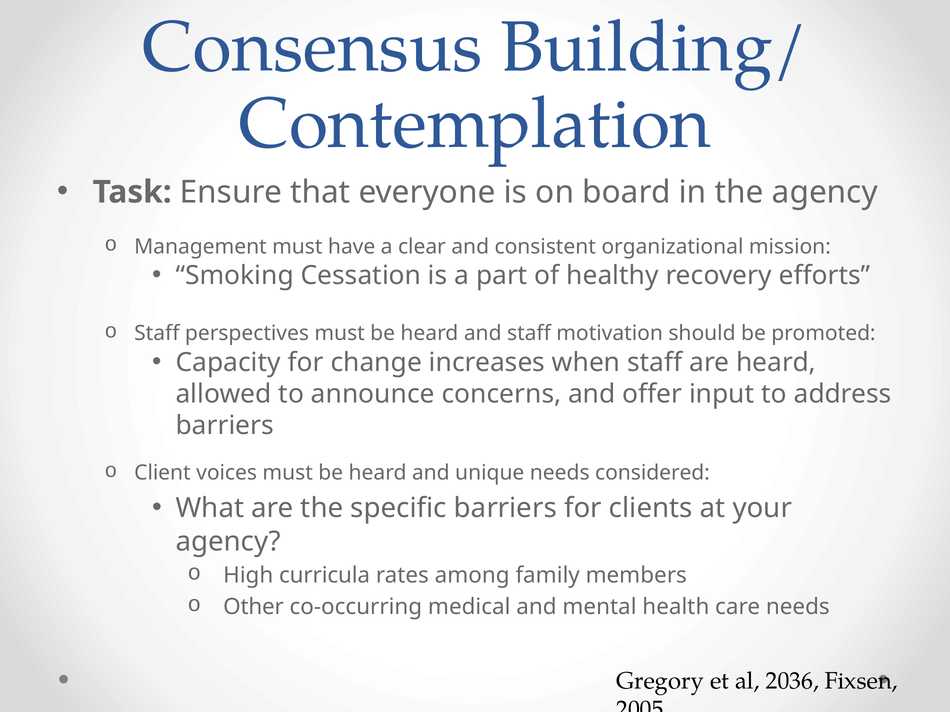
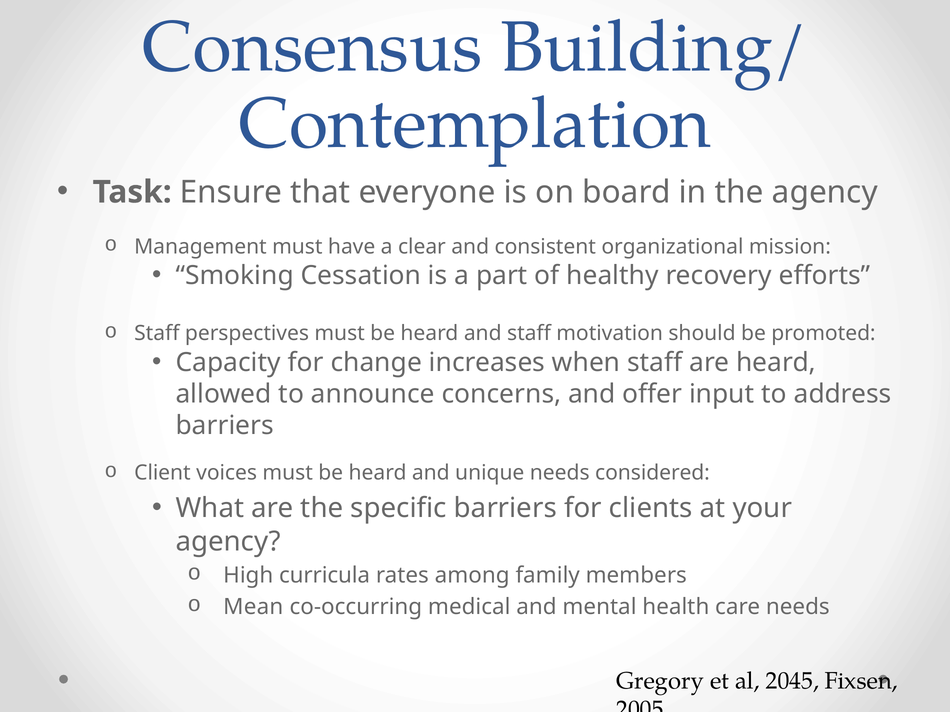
Other: Other -> Mean
2036: 2036 -> 2045
